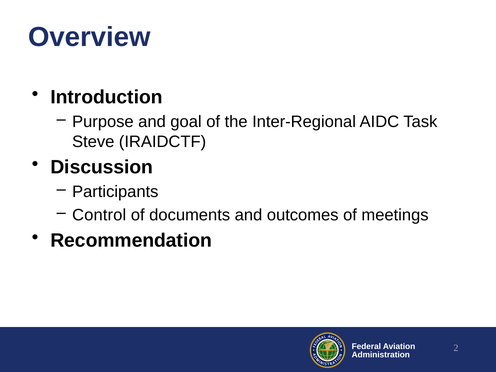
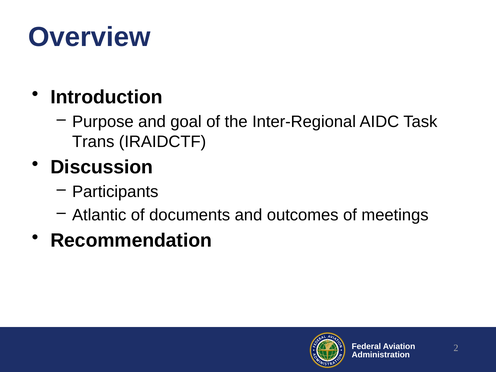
Steve: Steve -> Trans
Control: Control -> Atlantic
